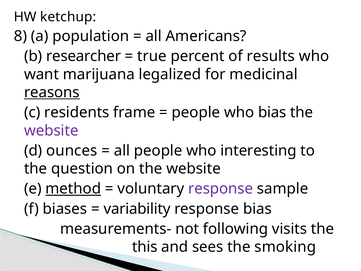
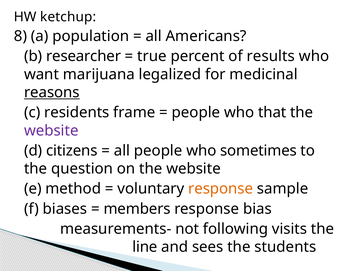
who bias: bias -> that
ounces: ounces -> citizens
interesting: interesting -> sometimes
method underline: present -> none
response at (221, 189) colour: purple -> orange
variability: variability -> members
this: this -> line
smoking: smoking -> students
